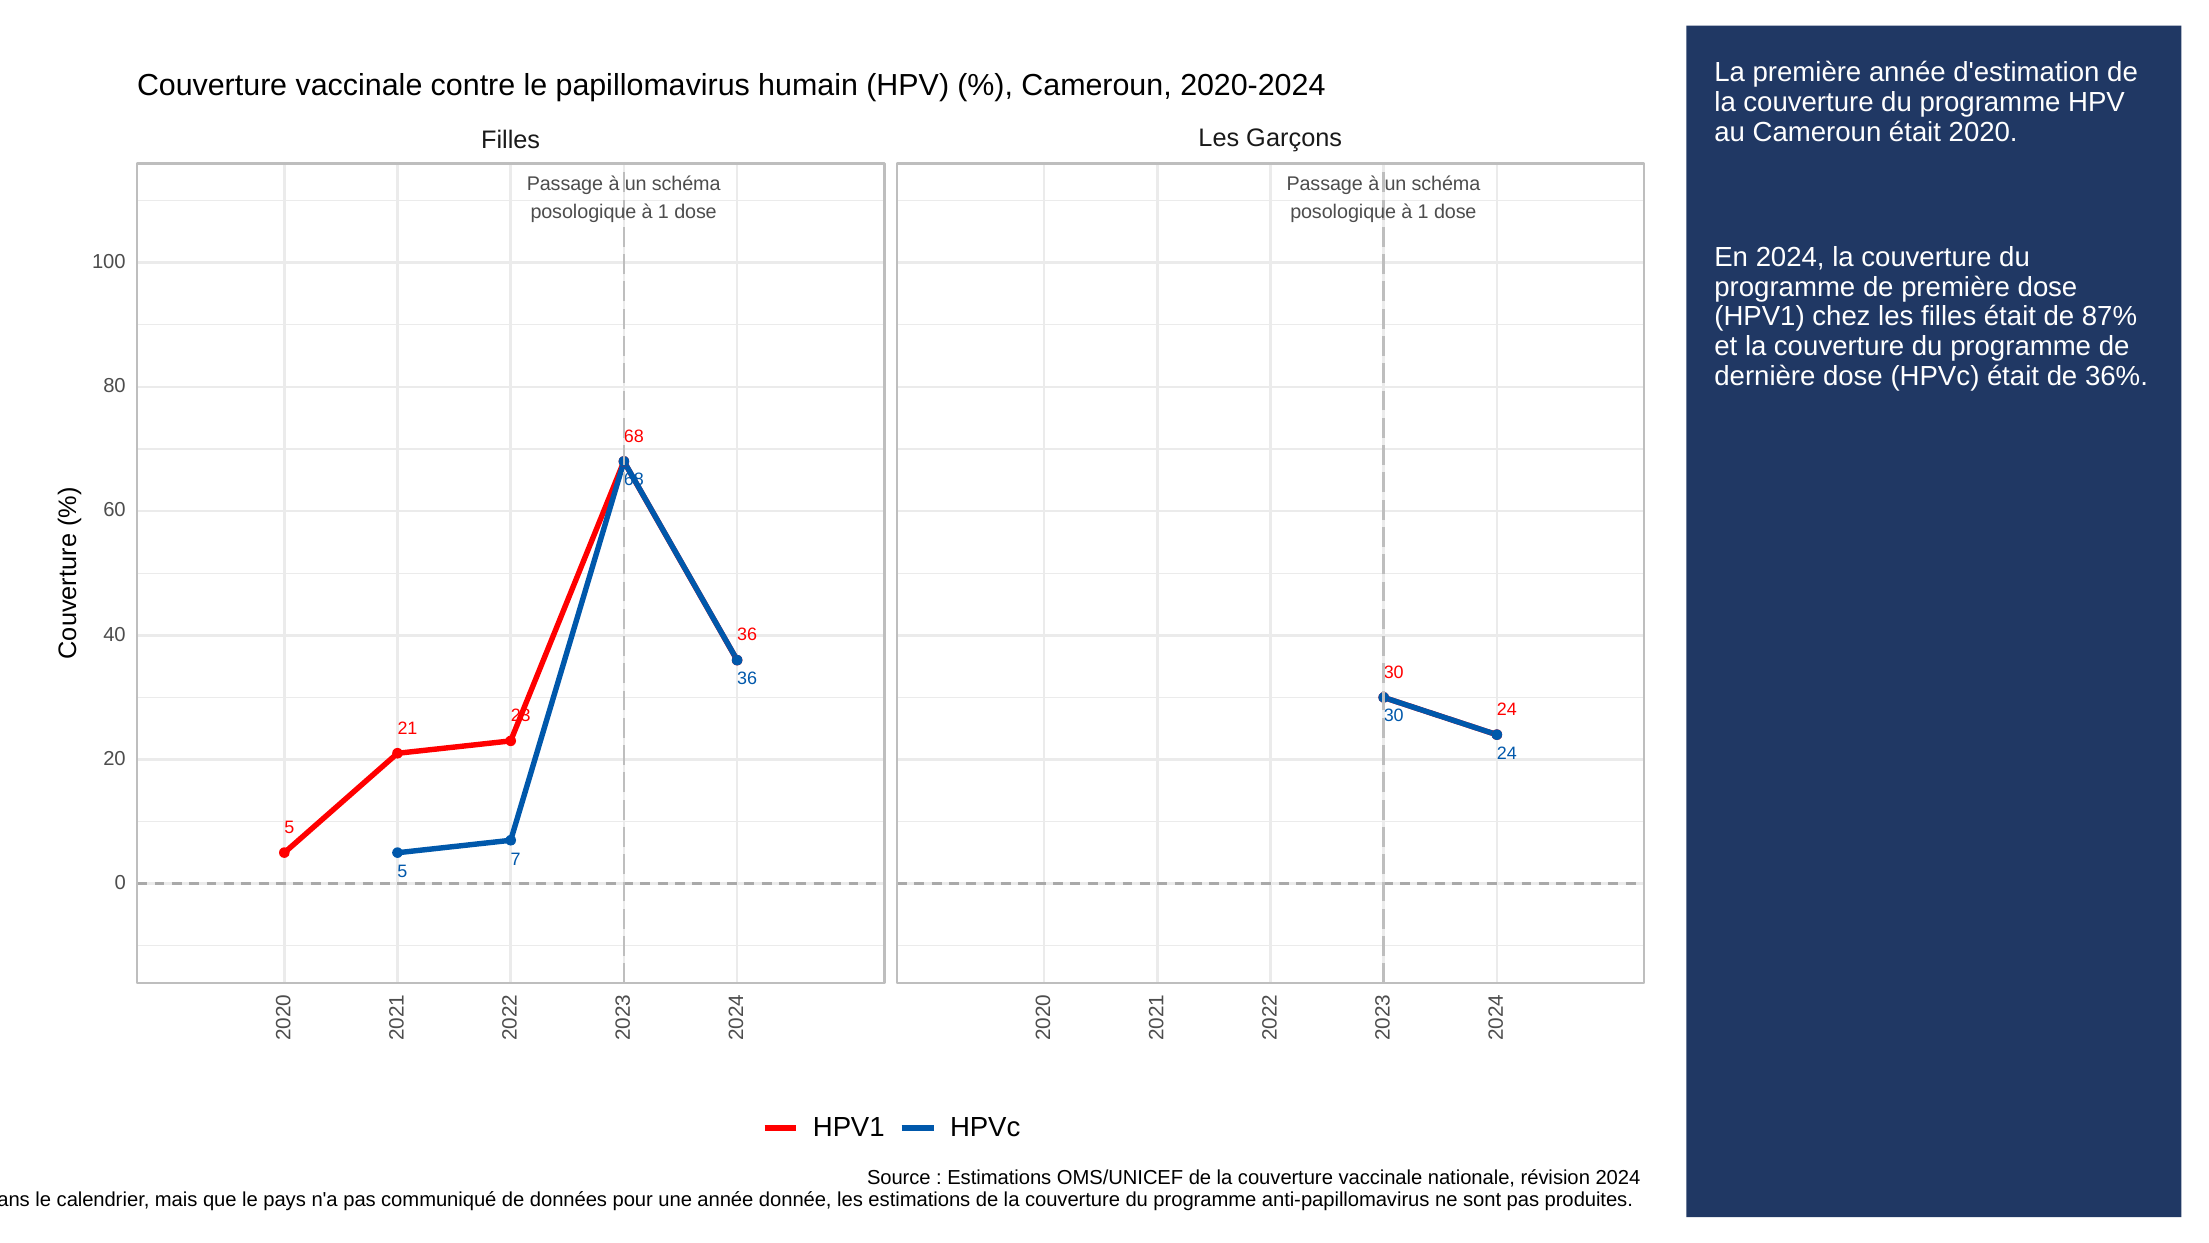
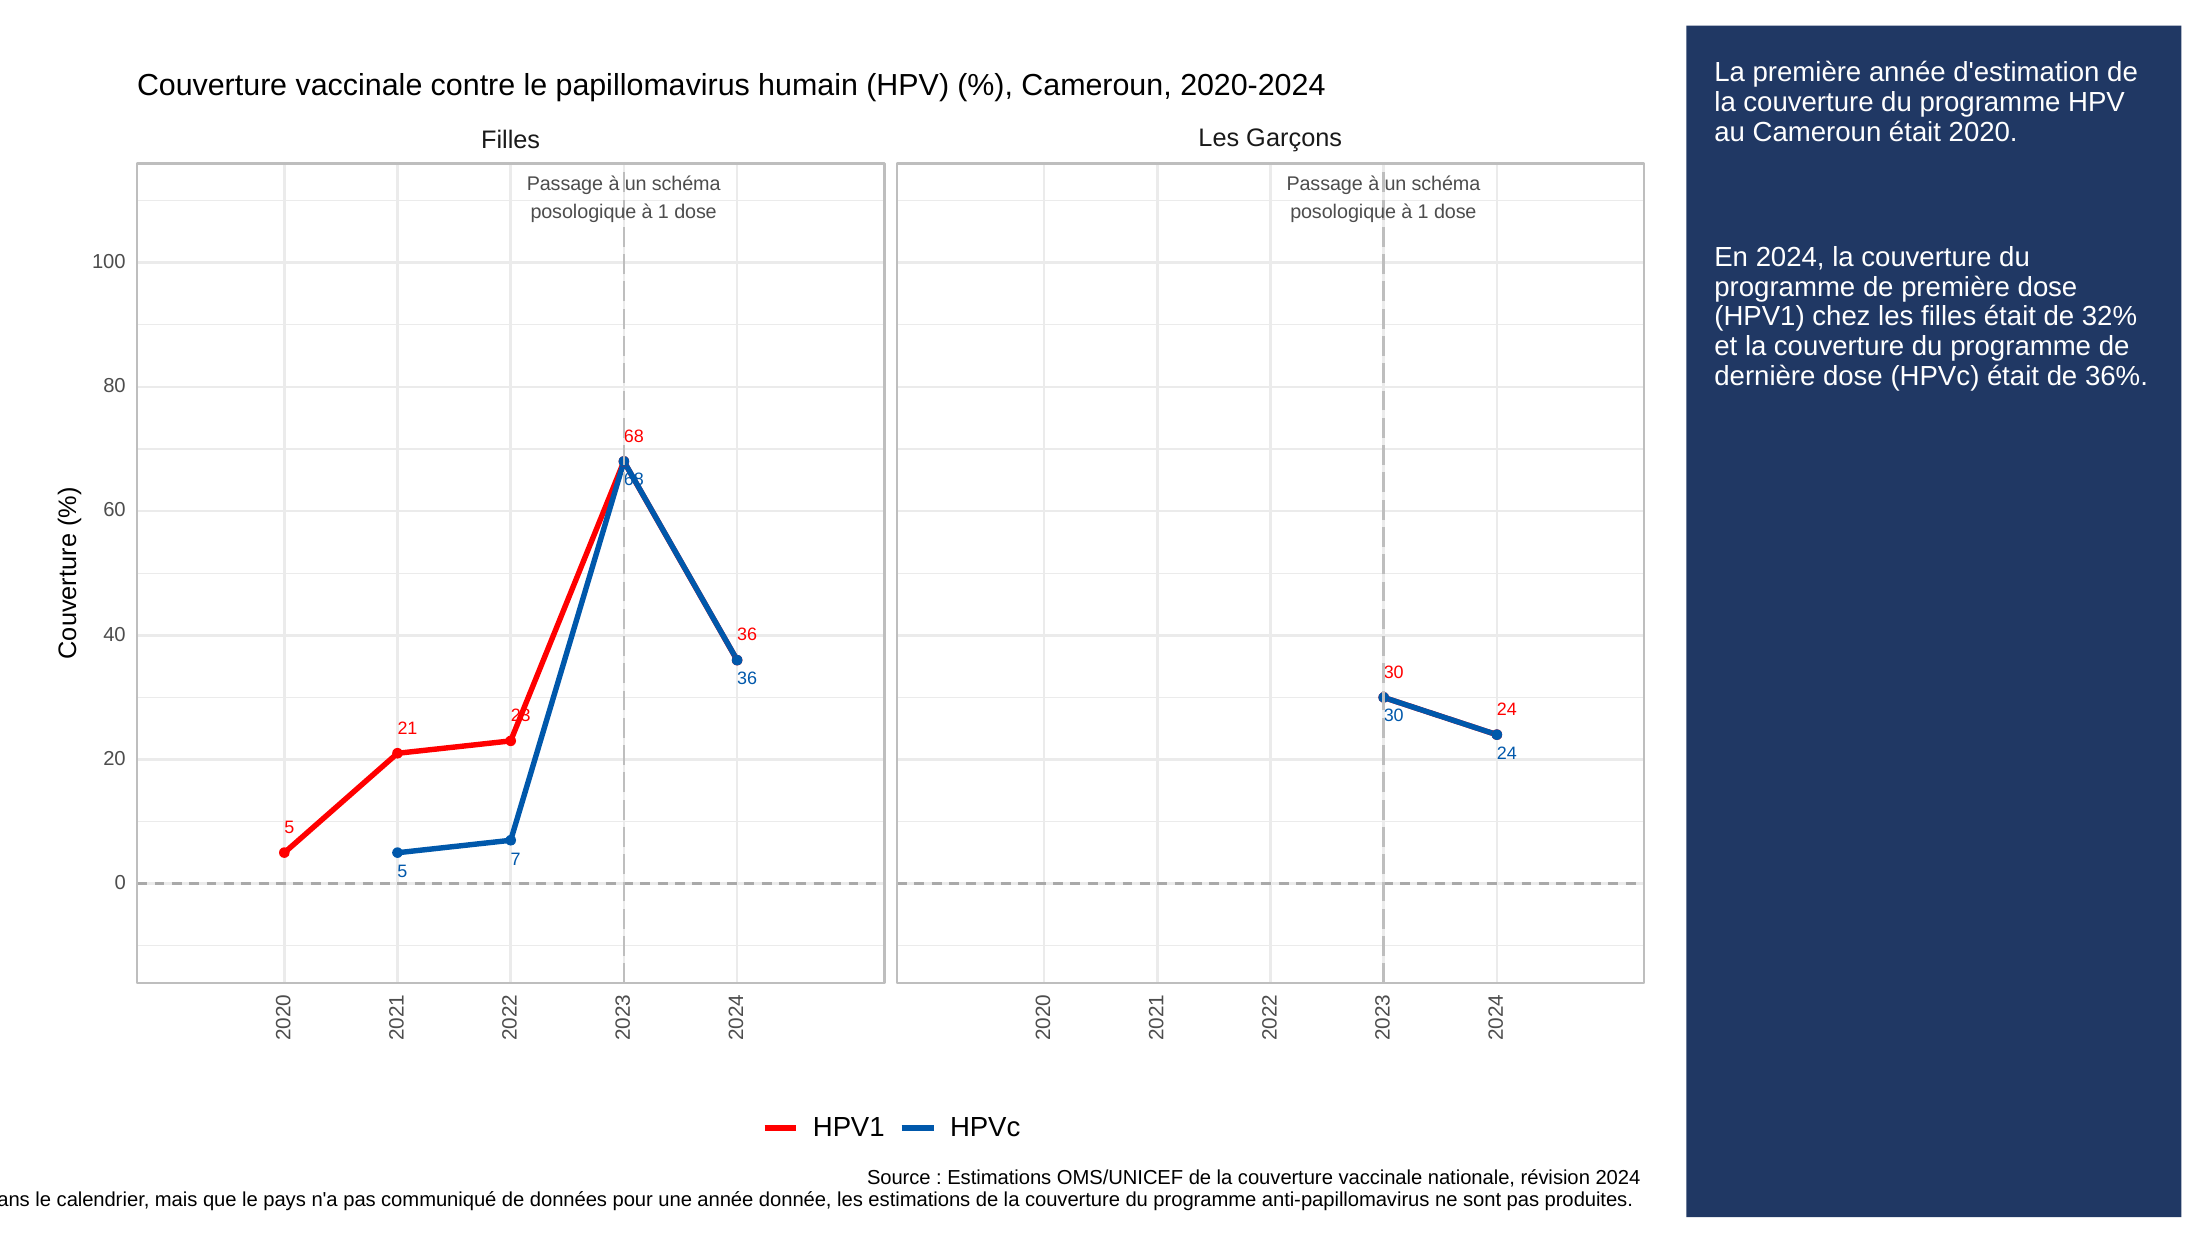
87%: 87% -> 32%
